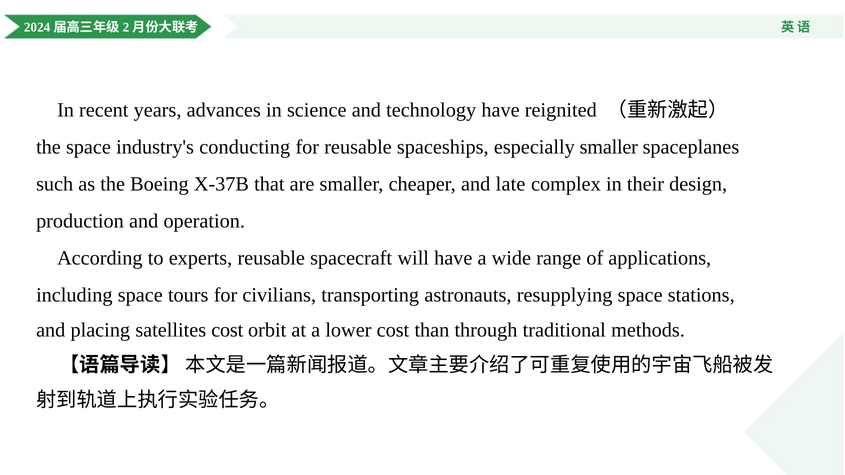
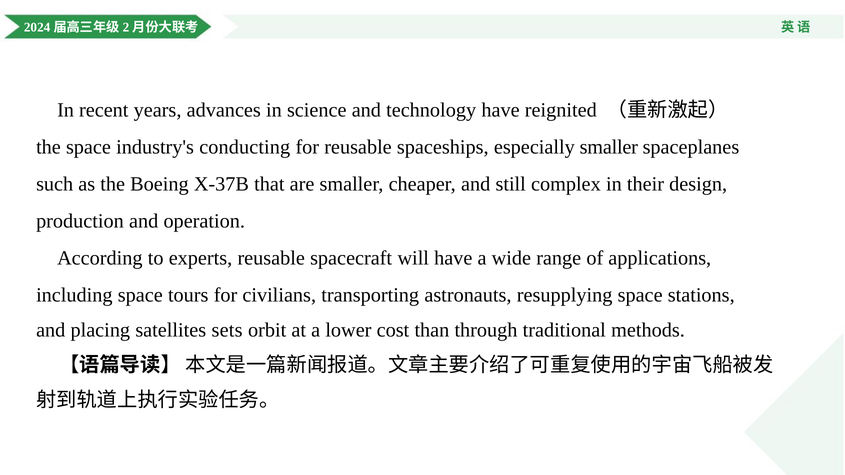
late: late -> still
satellites cost: cost -> sets
